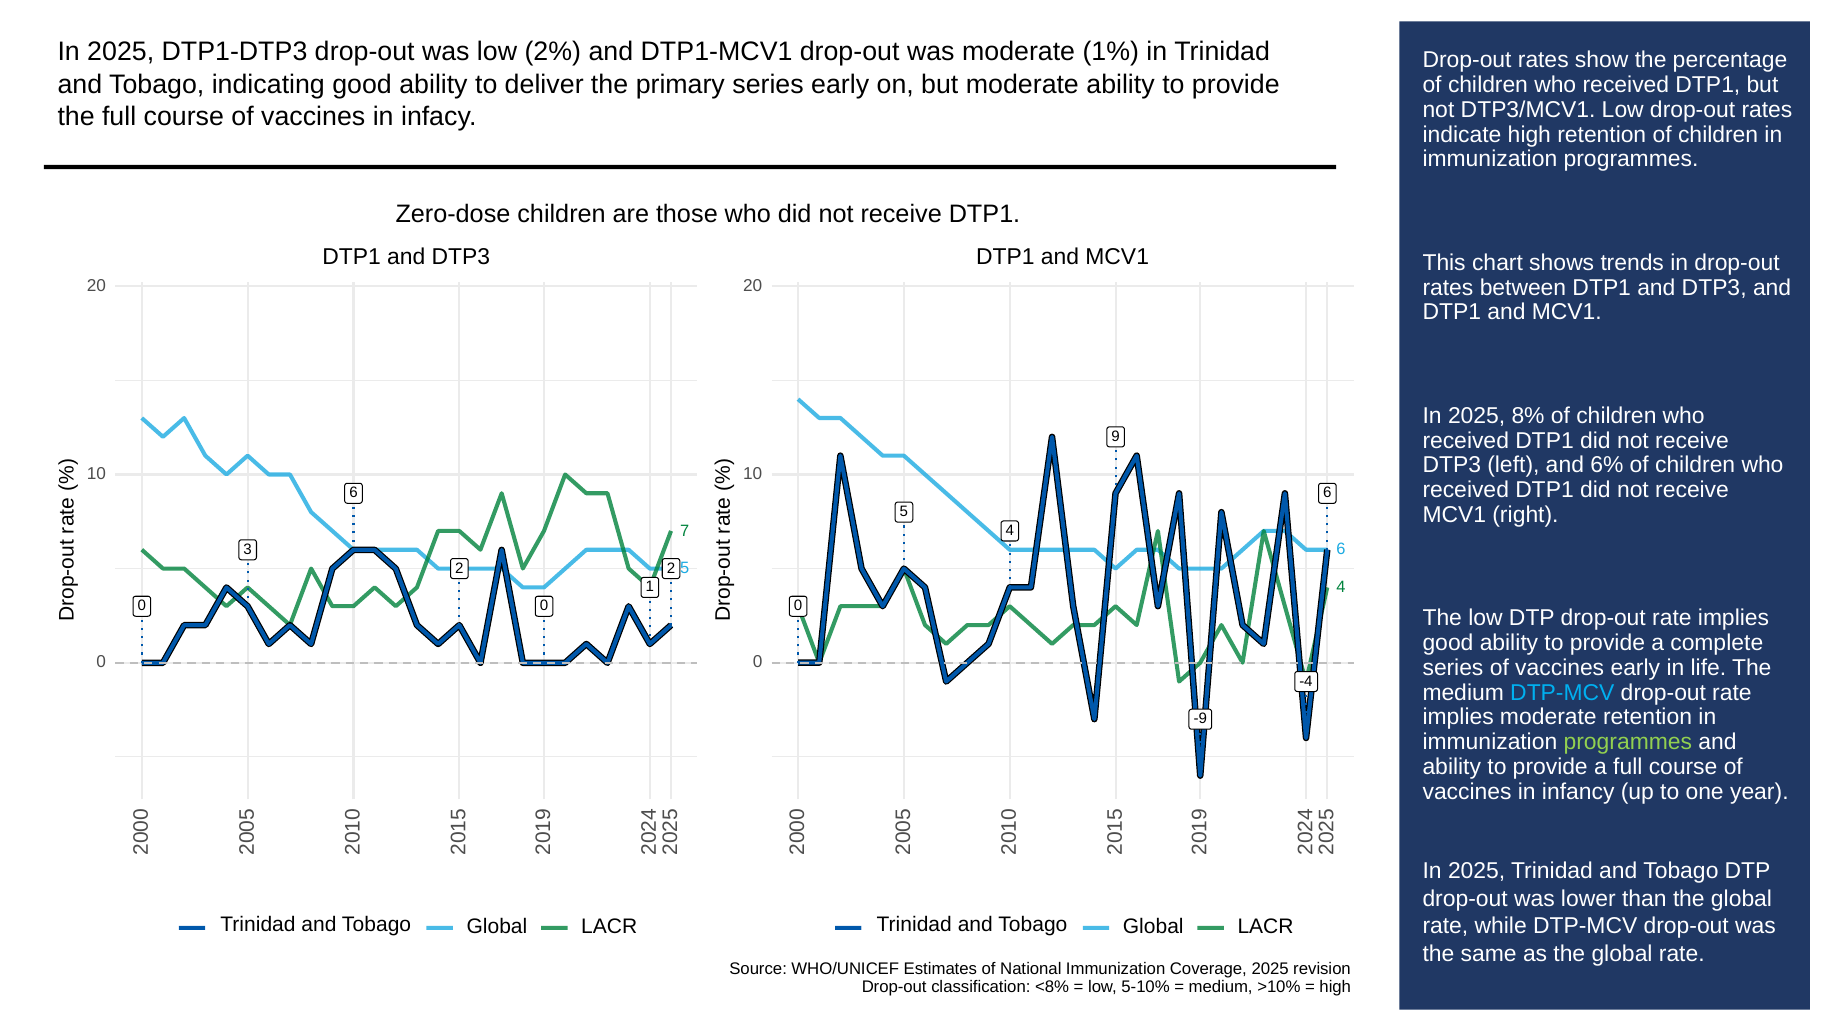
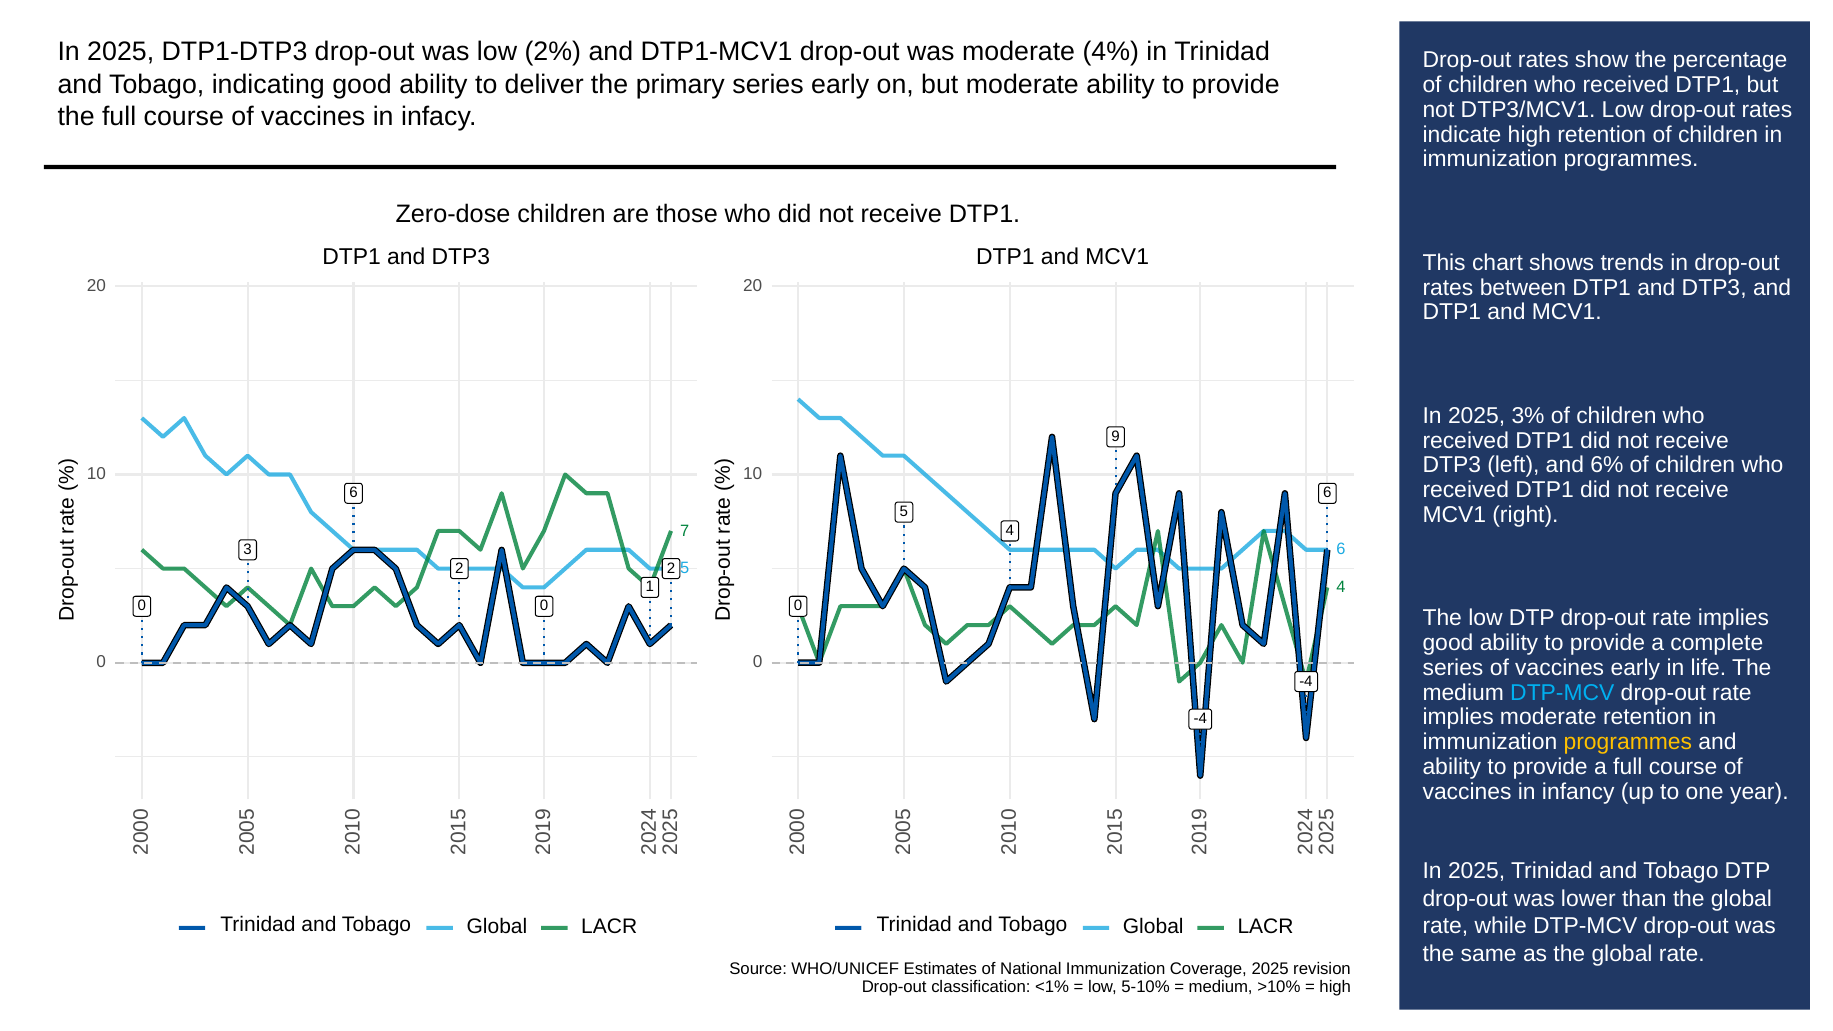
1%: 1% -> 4%
8%: 8% -> 3%
-9 at (1200, 719): -9 -> -4
programmes at (1628, 742) colour: light green -> yellow
<8%: <8% -> <1%
